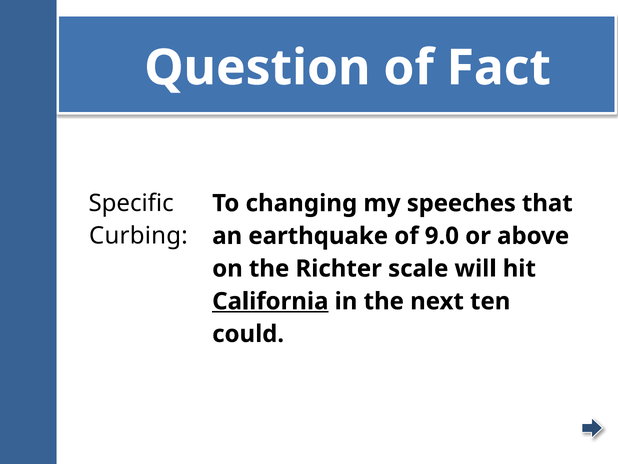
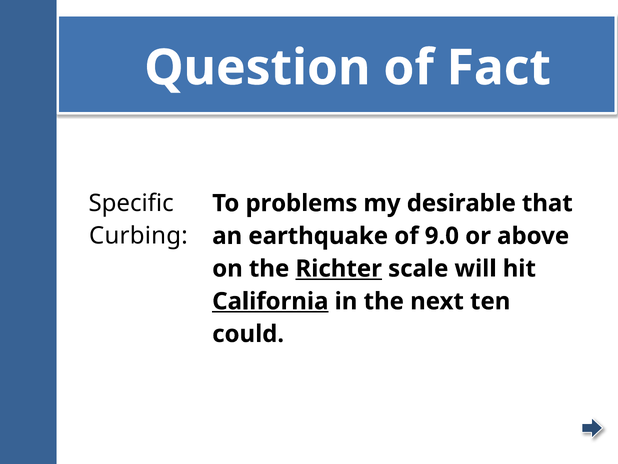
changing: changing -> problems
speeches: speeches -> desirable
Richter underline: none -> present
